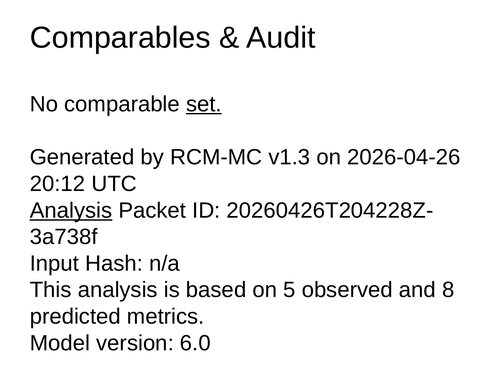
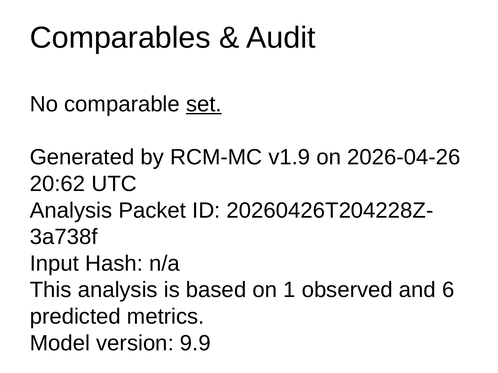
v1.3: v1.3 -> v1.9
20:12: 20:12 -> 20:62
Analysis at (71, 211) underline: present -> none
5: 5 -> 1
8: 8 -> 6
6.0: 6.0 -> 9.9
